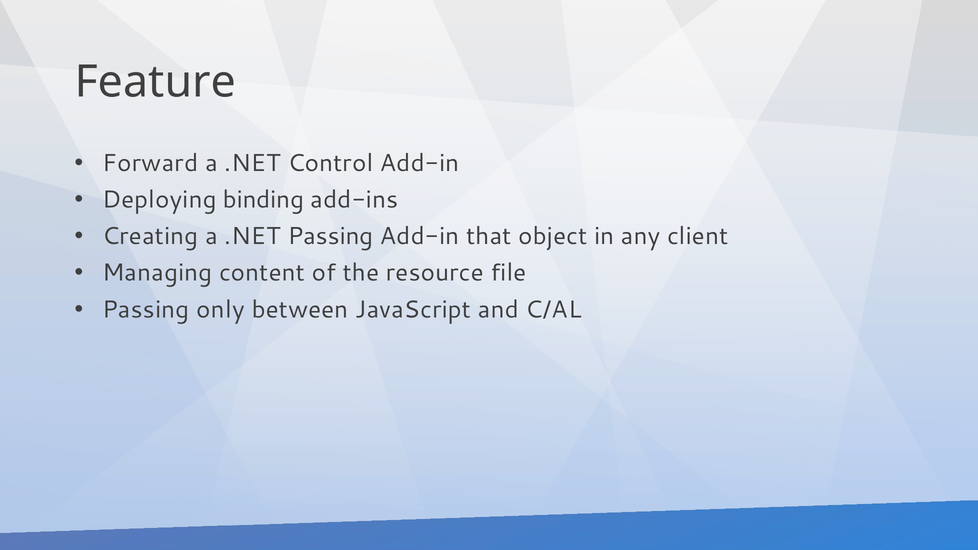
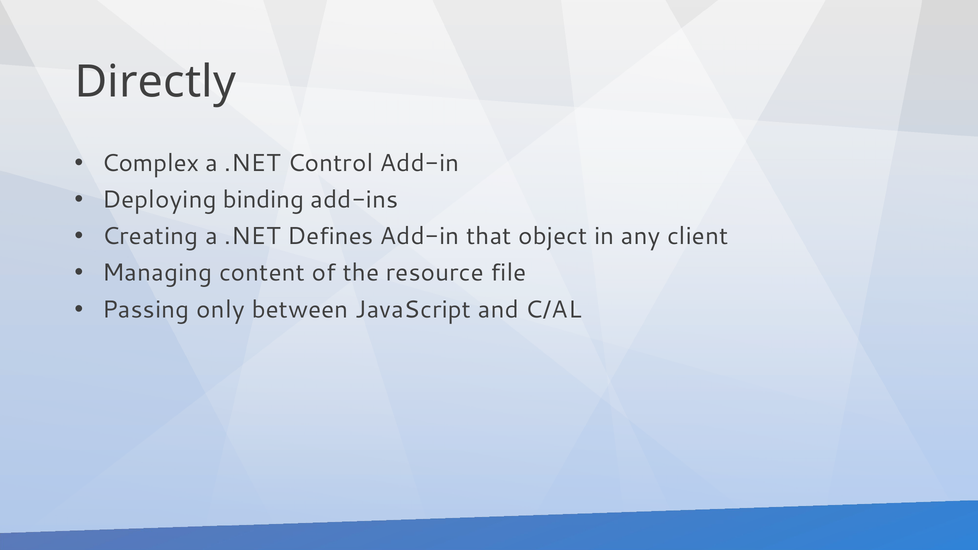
Feature: Feature -> Directly
Forward: Forward -> Complex
.NET Passing: Passing -> Defines
